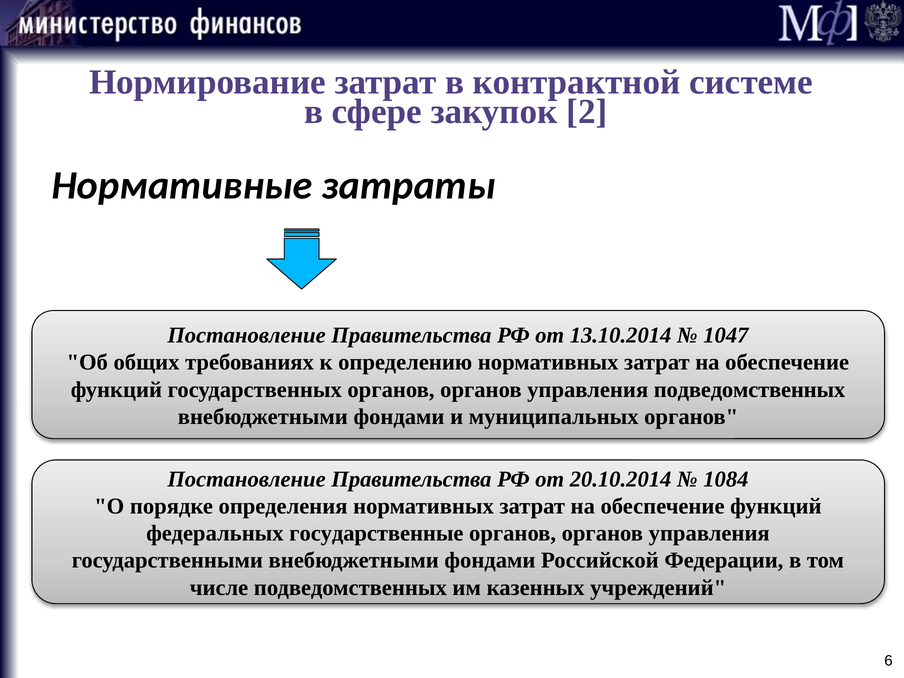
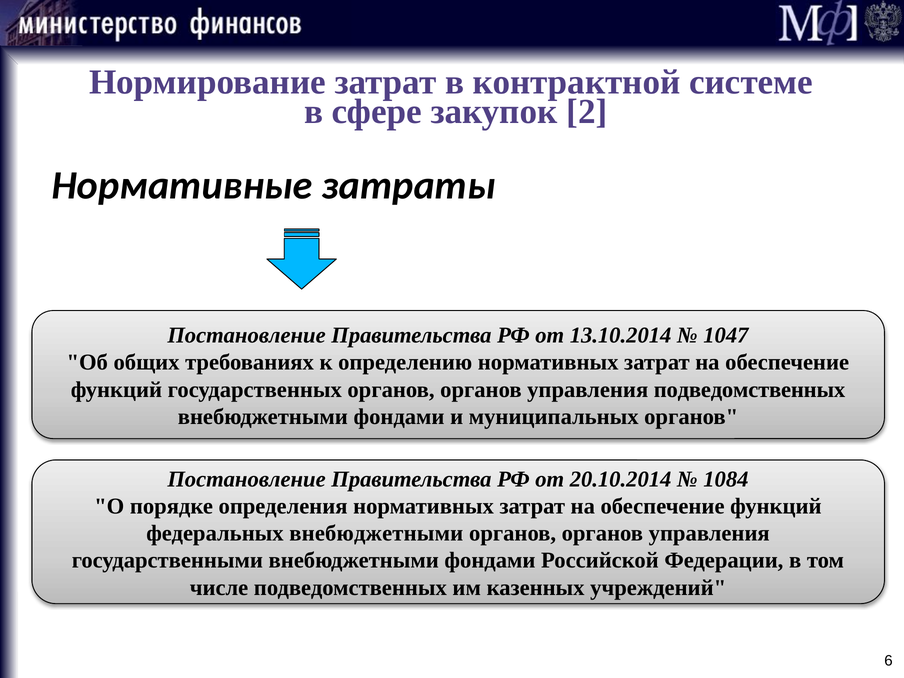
федеральных государственные: государственные -> внебюджетными
